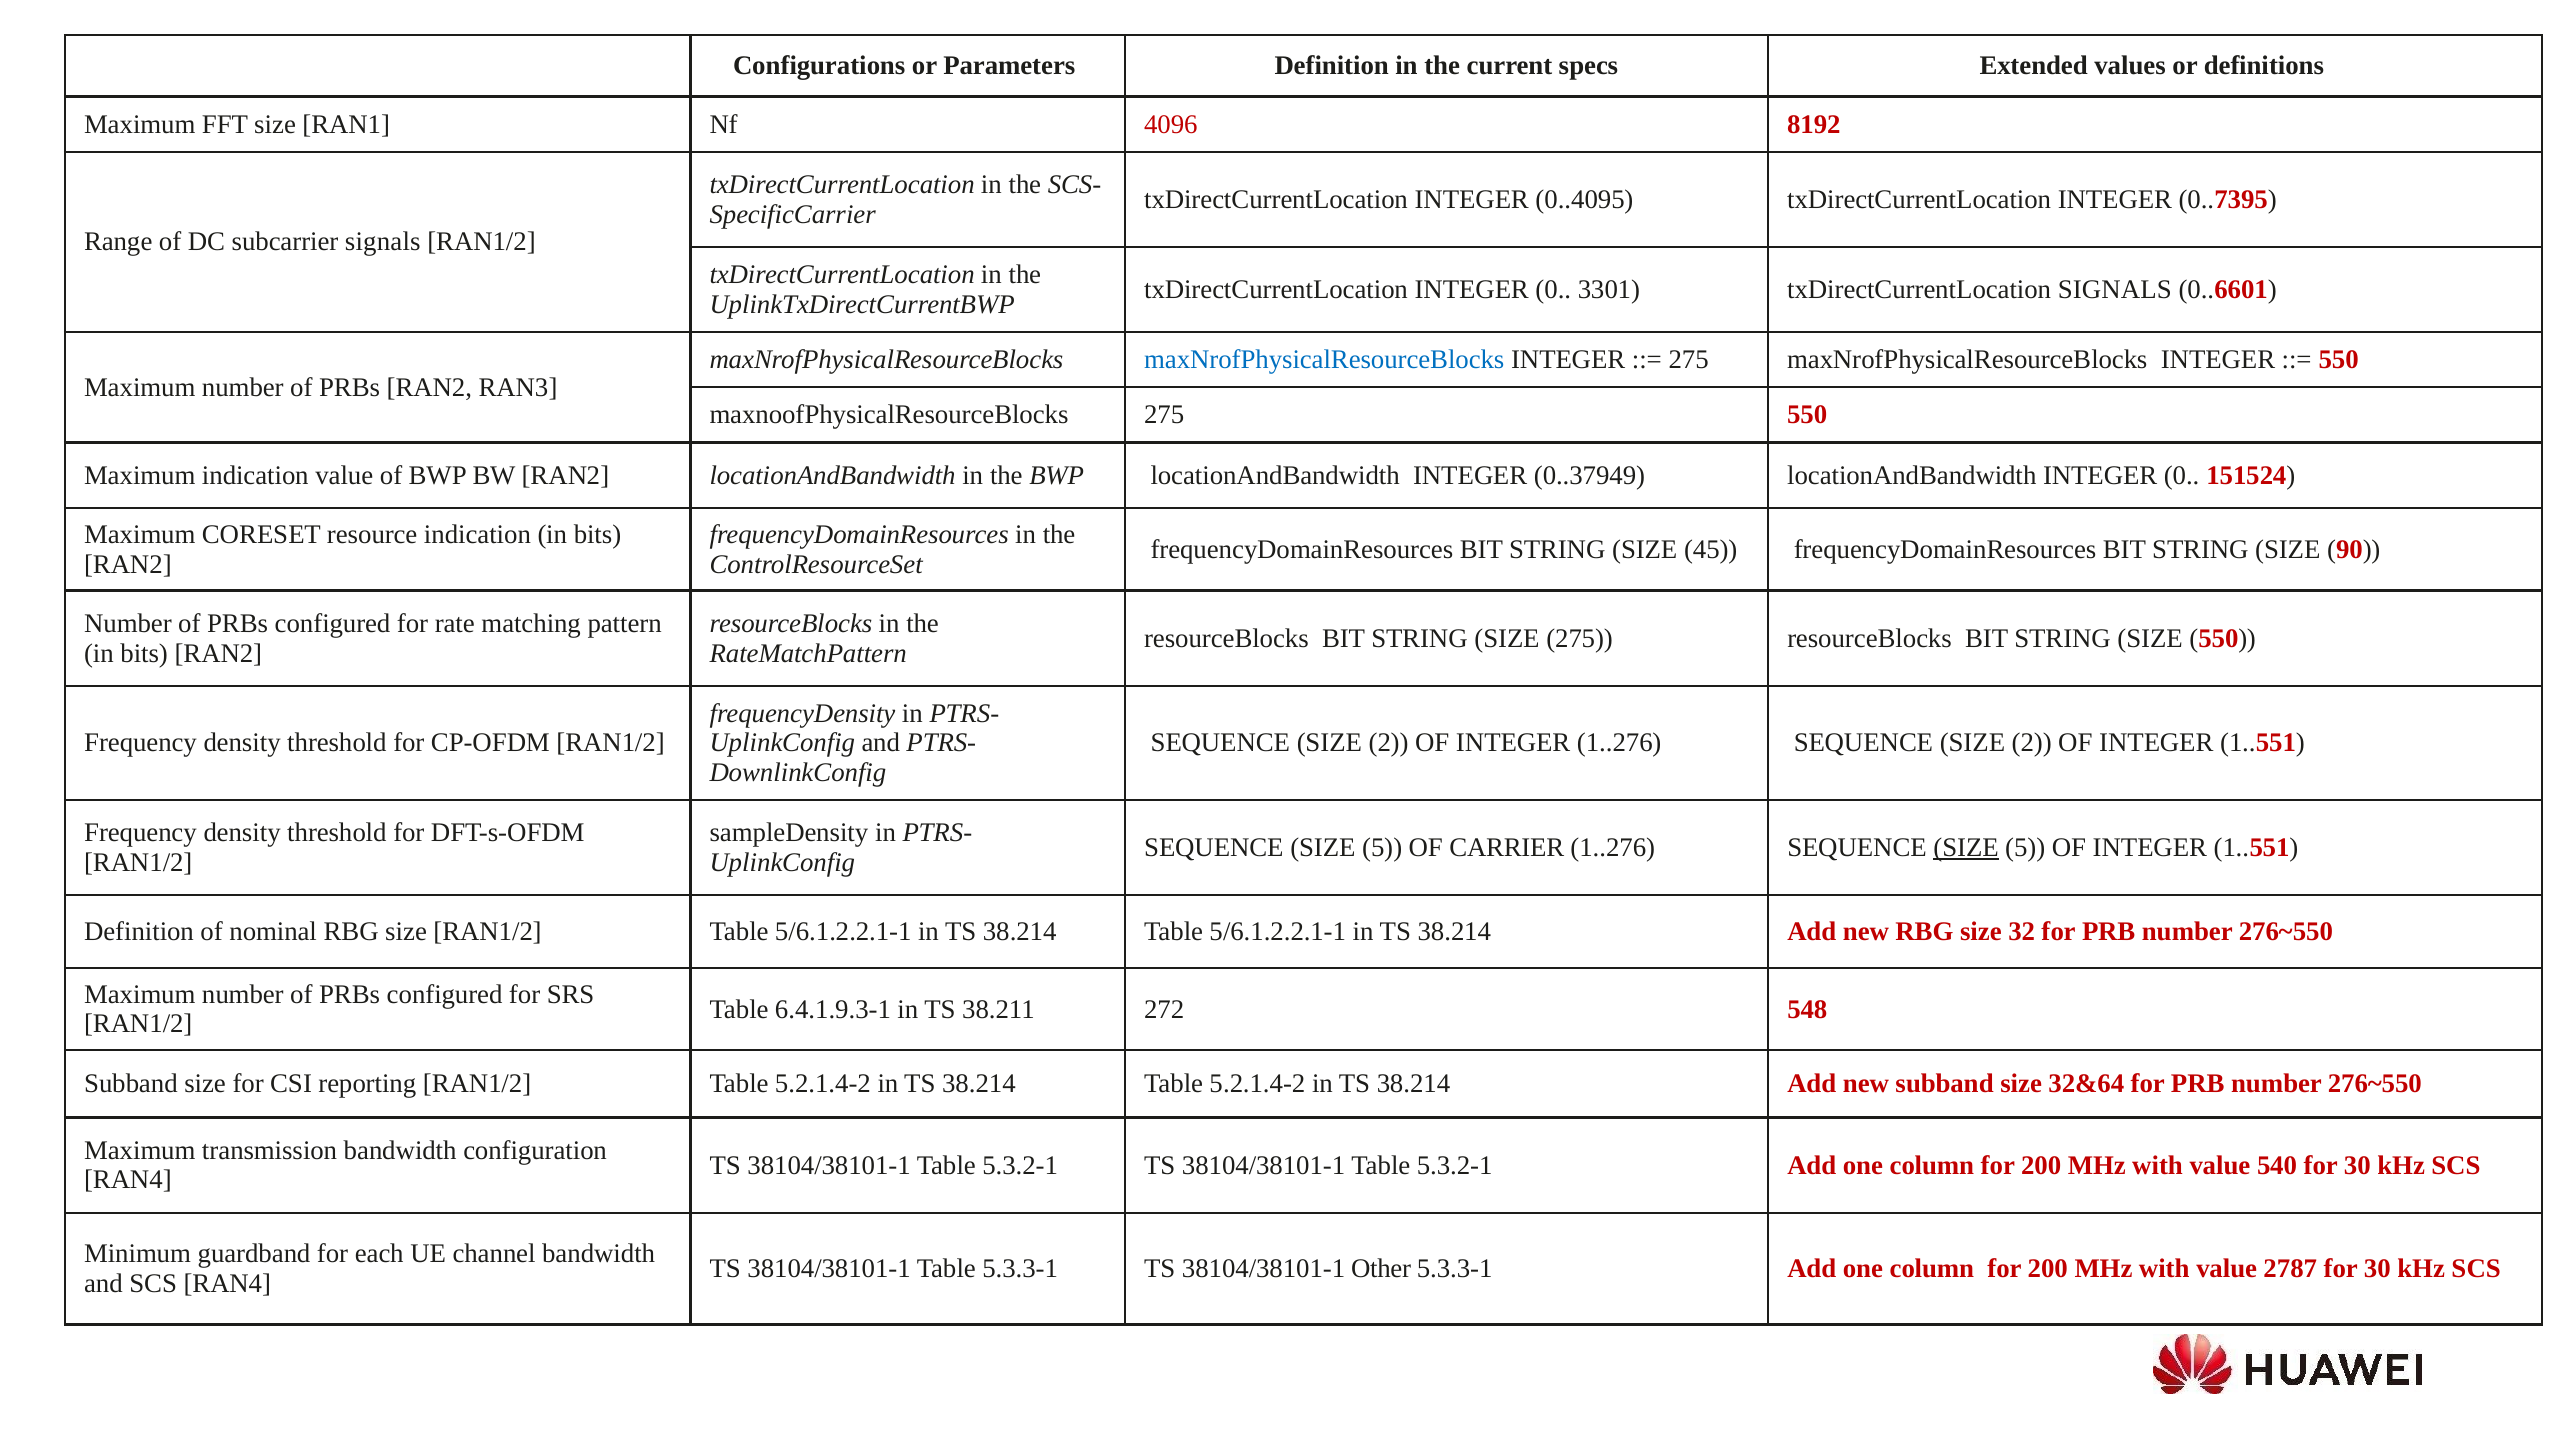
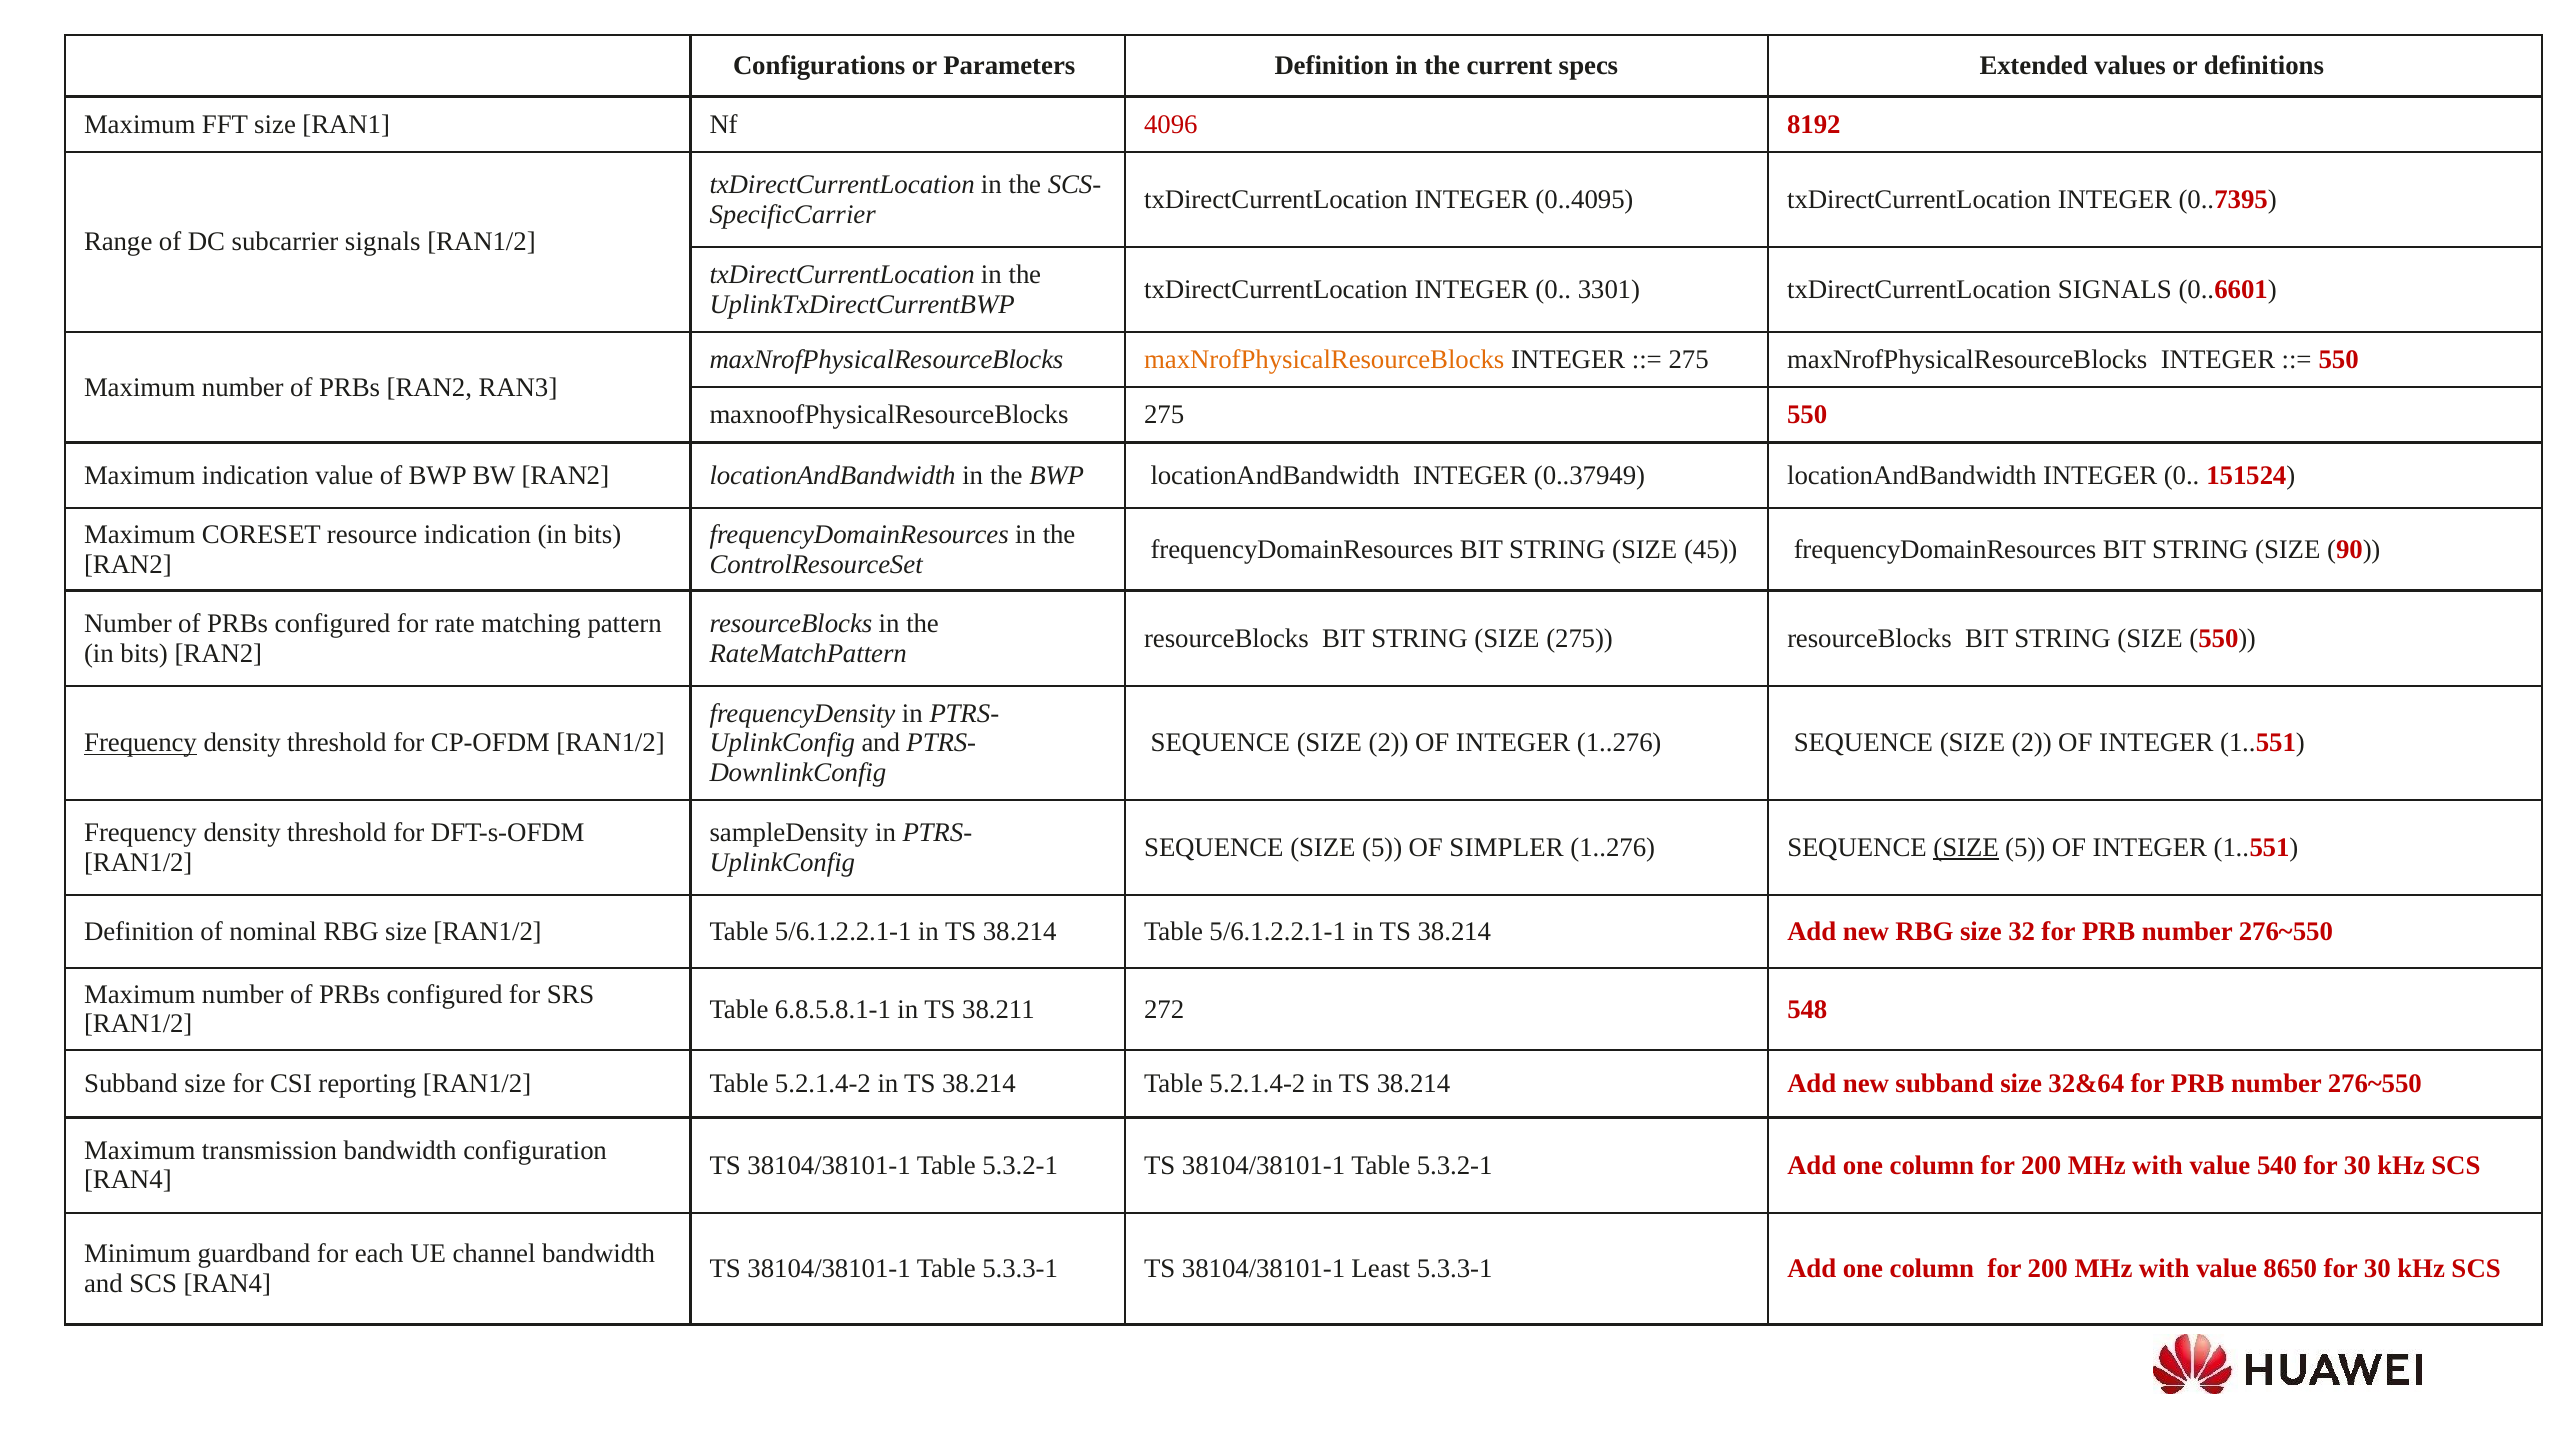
maxNrofPhysicalResourceBlocks at (1324, 360) colour: blue -> orange
Frequency at (141, 743) underline: none -> present
CARRIER: CARRIER -> SIMPLER
6.4.1.9.3-1: 6.4.1.9.3-1 -> 6.8.5.8.1-1
Other: Other -> Least
2787: 2787 -> 8650
